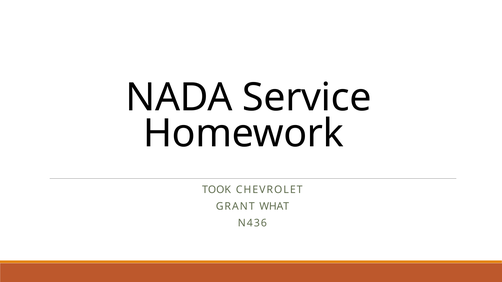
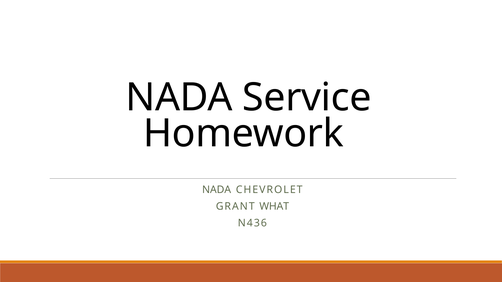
TOOK at (217, 190): TOOK -> NADA
